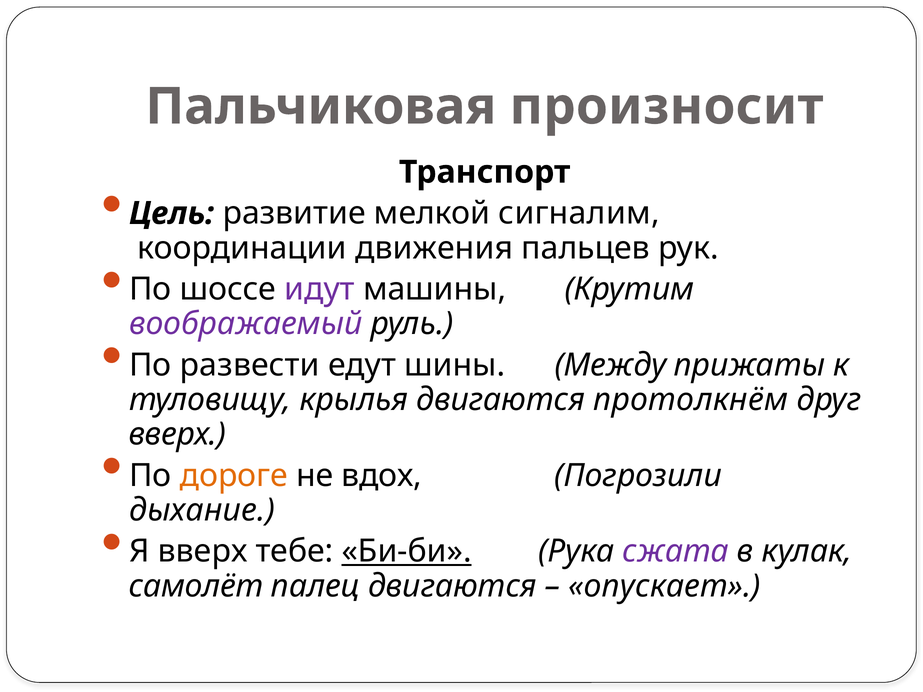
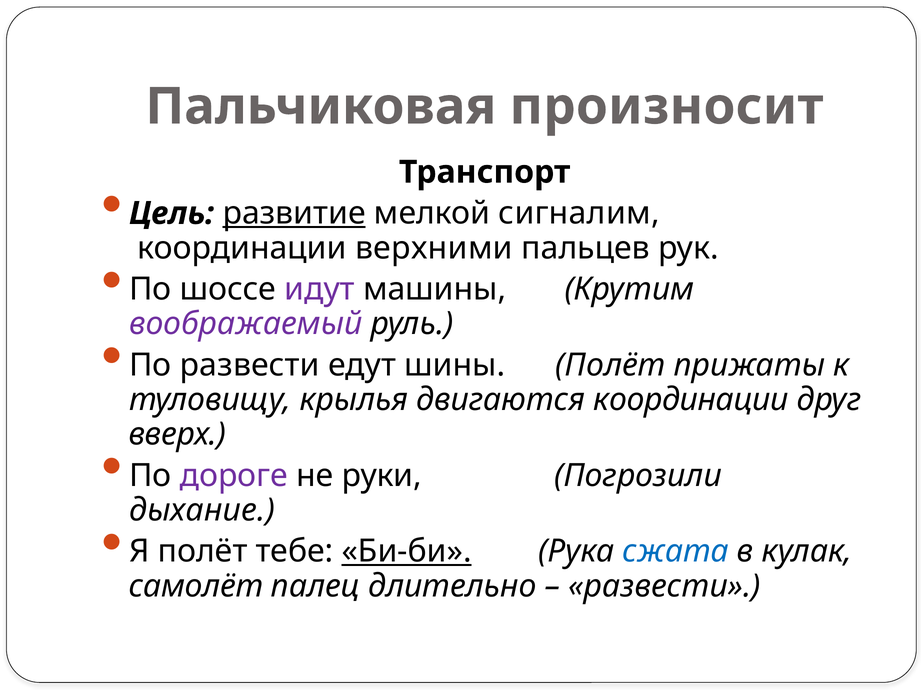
развитие underline: none -> present
движения: движения -> верхними
шины Между: Между -> Полёт
двигаются протолкнём: протолкнём -> координации
дороге colour: orange -> purple
вдох: вдох -> руки
Я вверх: вверх -> полёт
сжата colour: purple -> blue
палец двигаются: двигаются -> длительно
опускает at (665, 586): опускает -> развести
